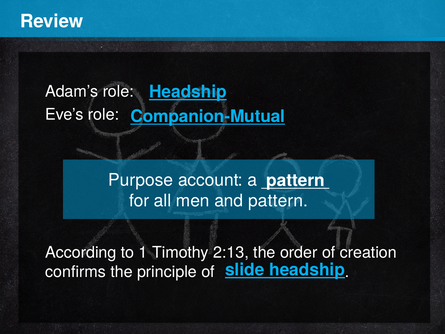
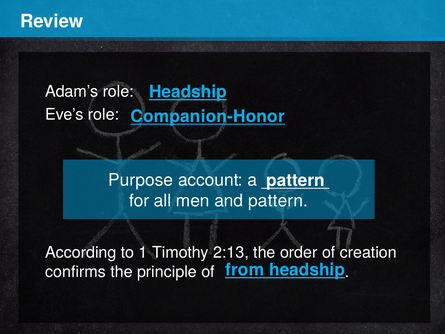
Companion-Mutual: Companion-Mutual -> Companion-Honor
slide: slide -> from
